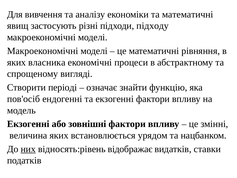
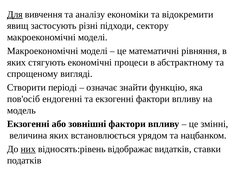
Для underline: none -> present
та математичні: математичні -> відокремити
підходу: підходу -> сектору
власника: власника -> стягують
